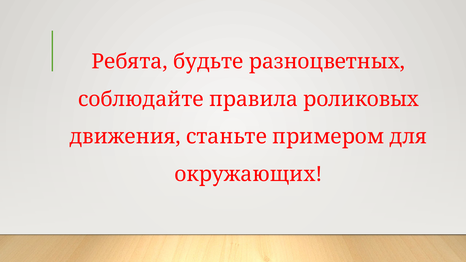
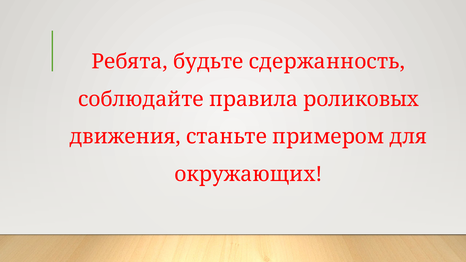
разноцветных: разноцветных -> сдержанность
